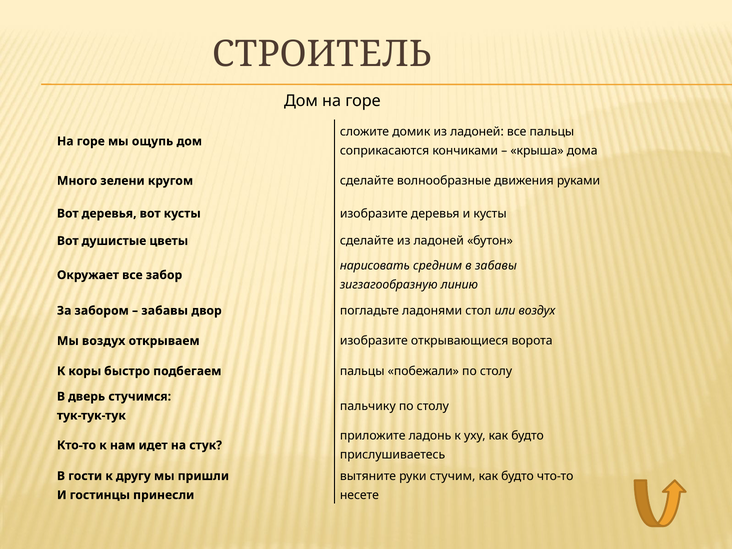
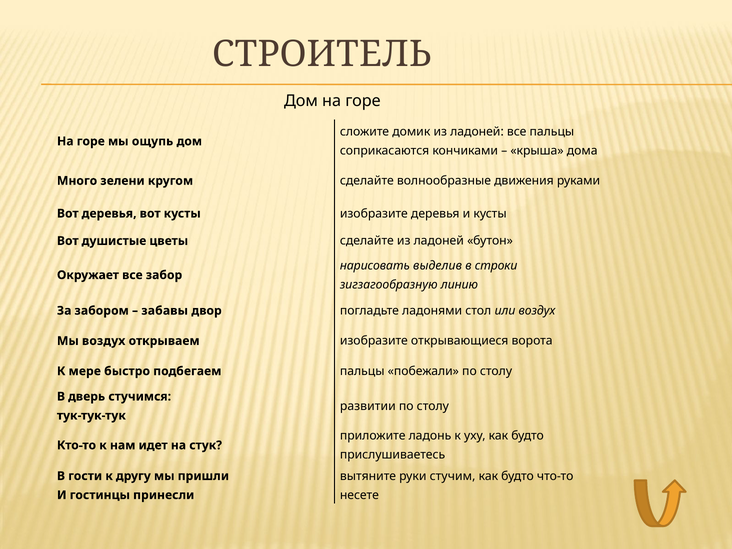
средним: средним -> выделив
в забавы: забавы -> строки
коры: коры -> мере
пальчику: пальчику -> развитии
